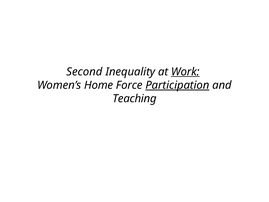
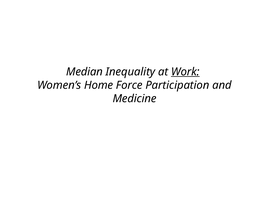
Second: Second -> Median
Participation underline: present -> none
Teaching: Teaching -> Medicine
